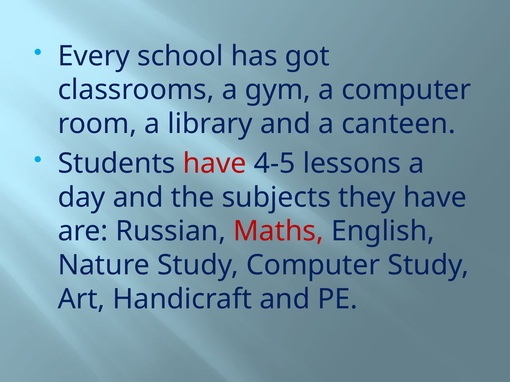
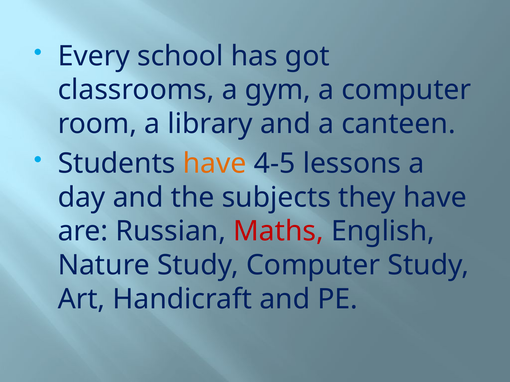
have at (215, 164) colour: red -> orange
